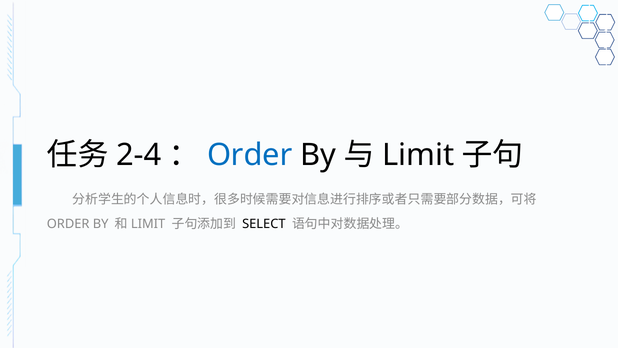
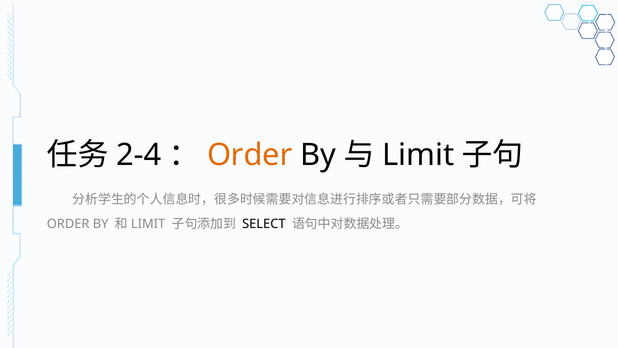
Order at (250, 155) colour: blue -> orange
